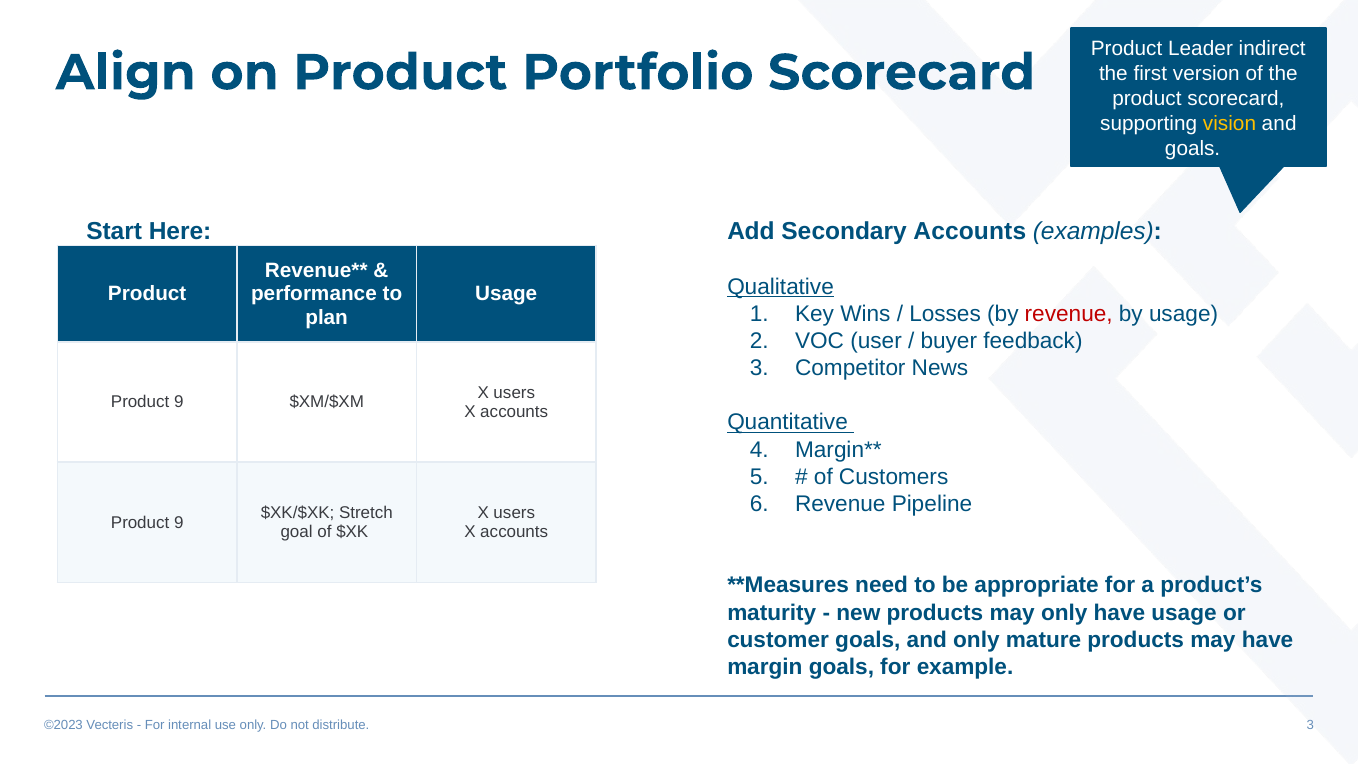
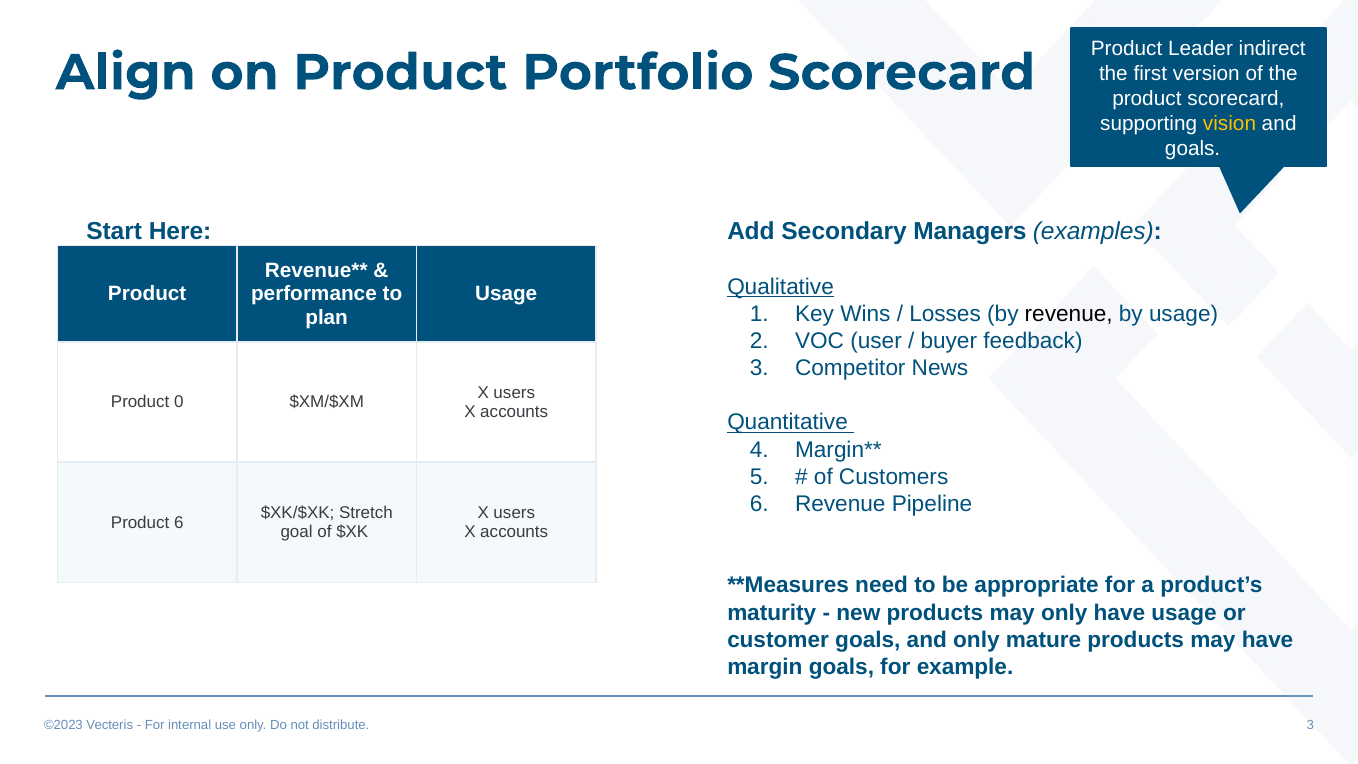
Secondary Accounts: Accounts -> Managers
revenue at (1069, 314) colour: red -> black
9 at (179, 402): 9 -> 0
9 at (179, 523): 9 -> 6
